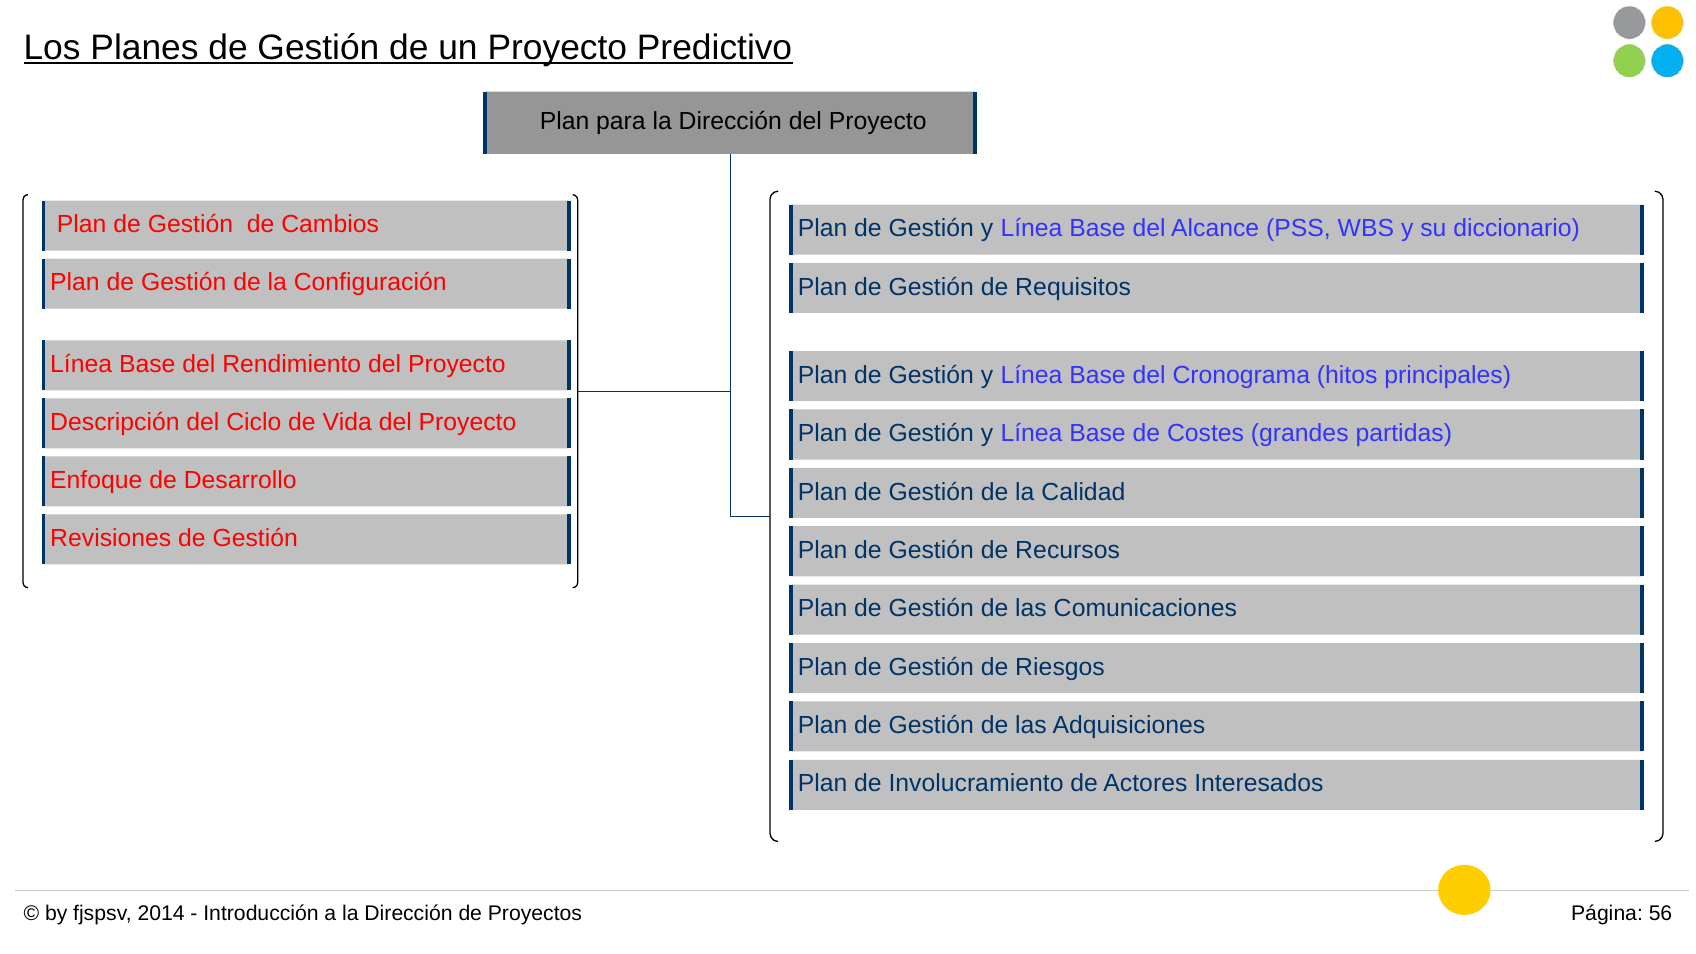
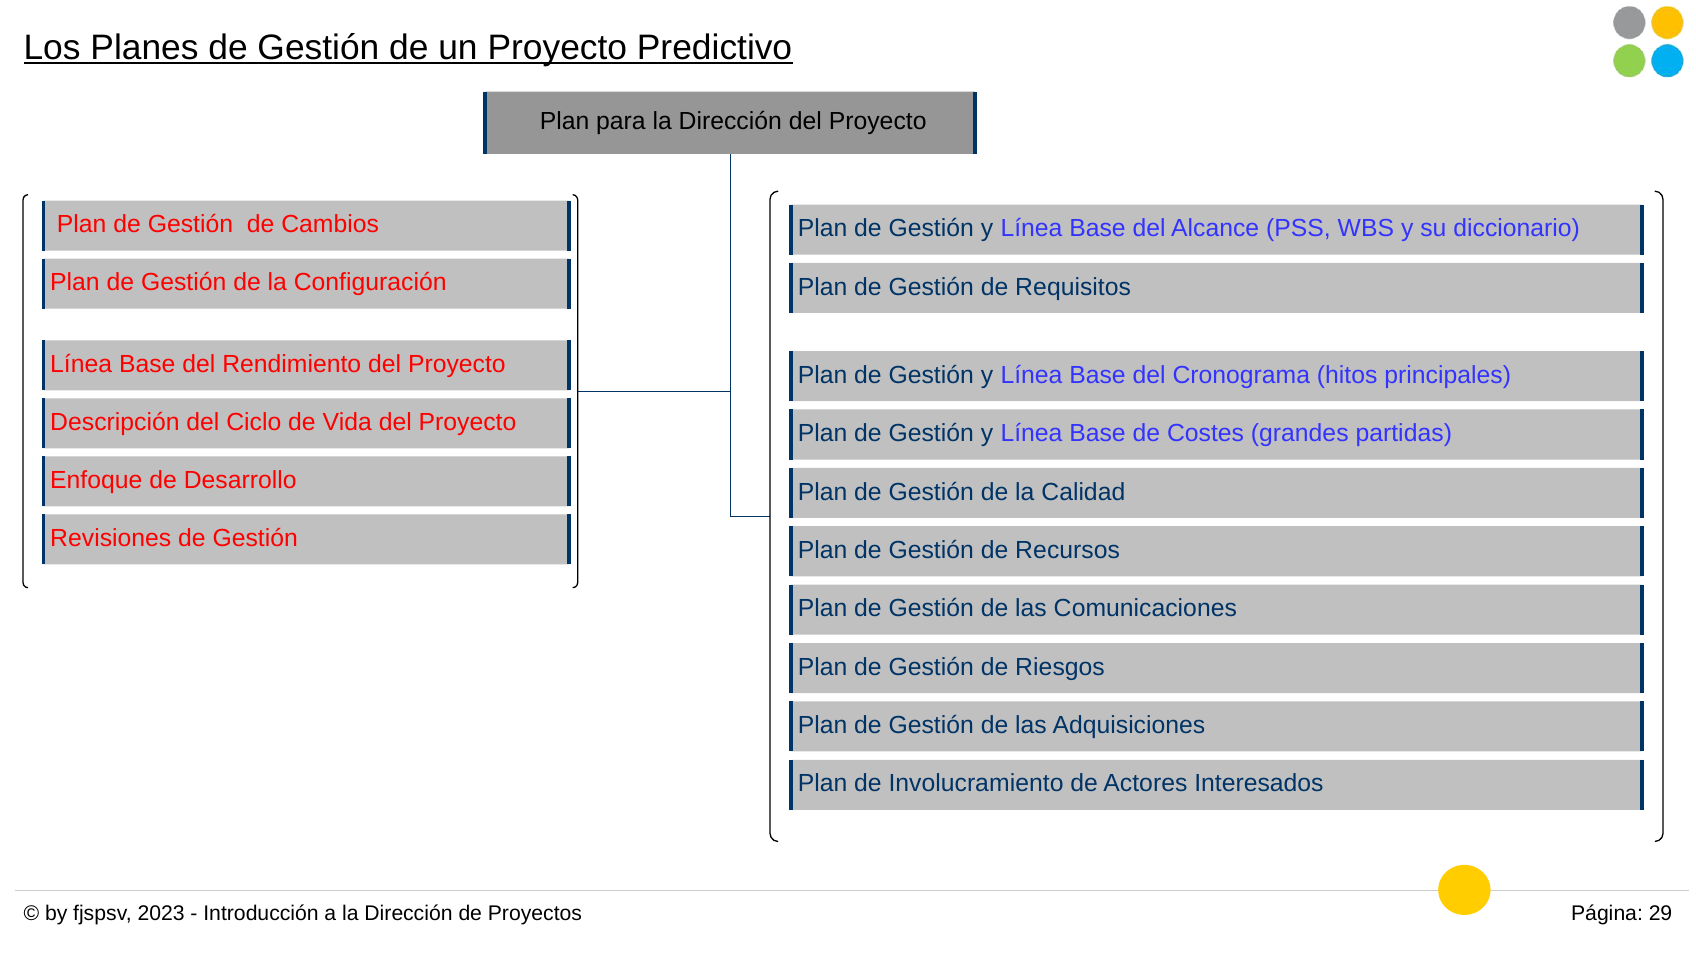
2014: 2014 -> 2023
56: 56 -> 29
